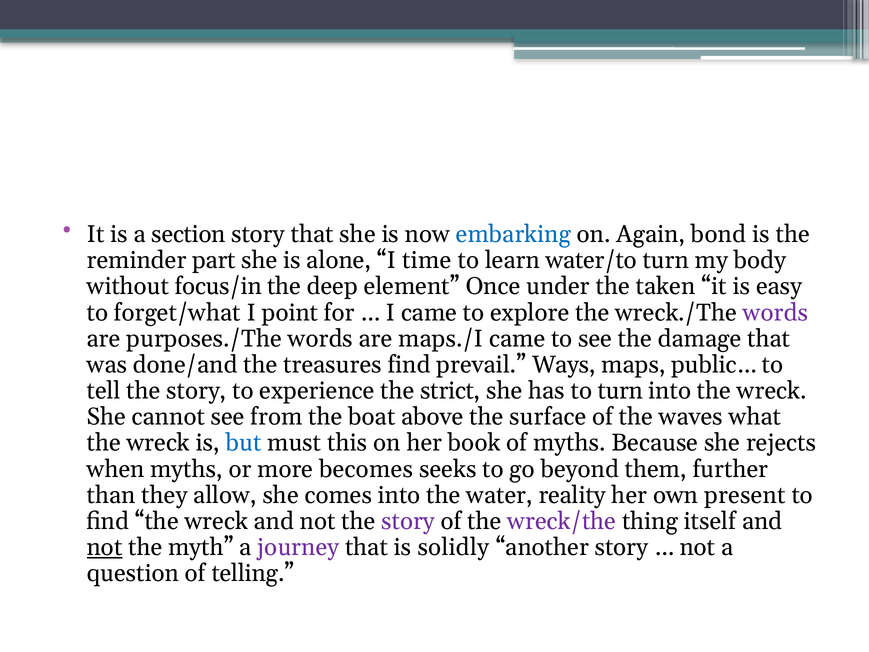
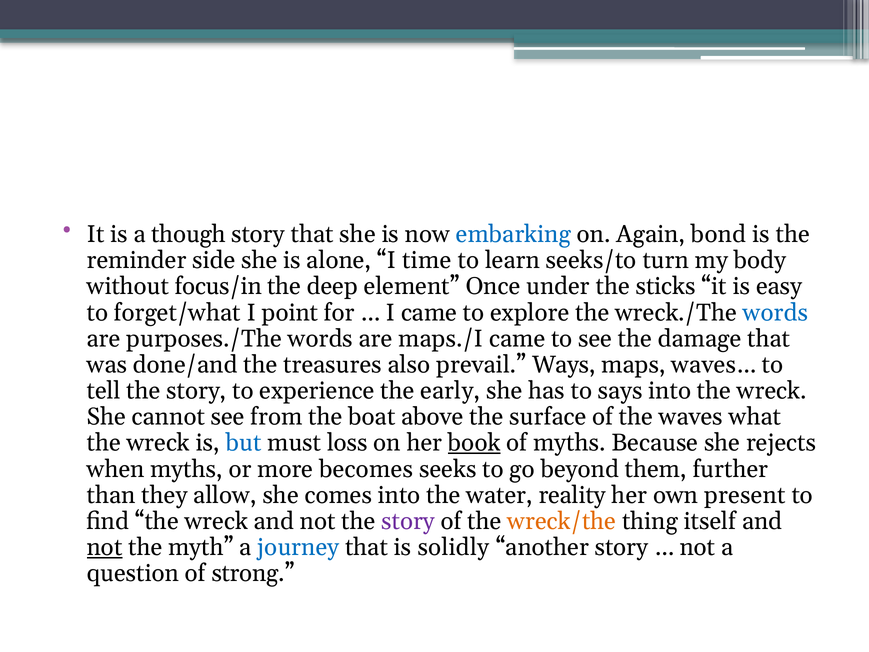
section: section -> though
part: part -> side
water/to: water/to -> seeks/to
taken: taken -> sticks
words at (775, 312) colour: purple -> blue
treasures find: find -> also
public…: public… -> waves…
strict: strict -> early
to turn: turn -> says
this: this -> loss
book underline: none -> present
wreck/the colour: purple -> orange
journey colour: purple -> blue
telling: telling -> strong
